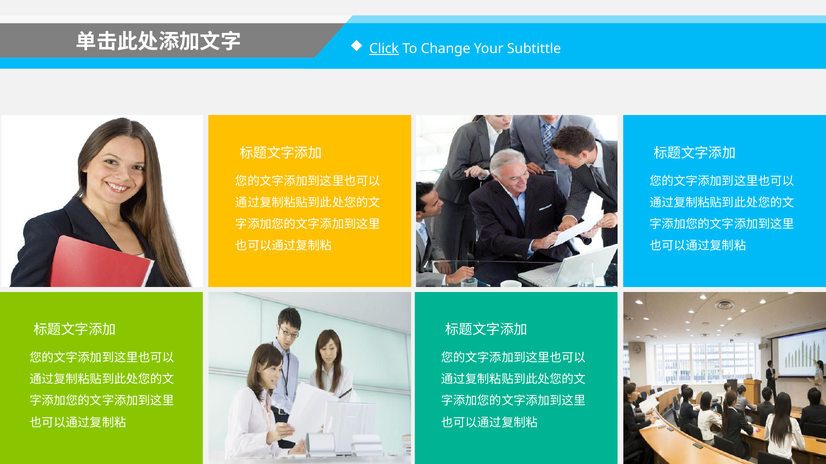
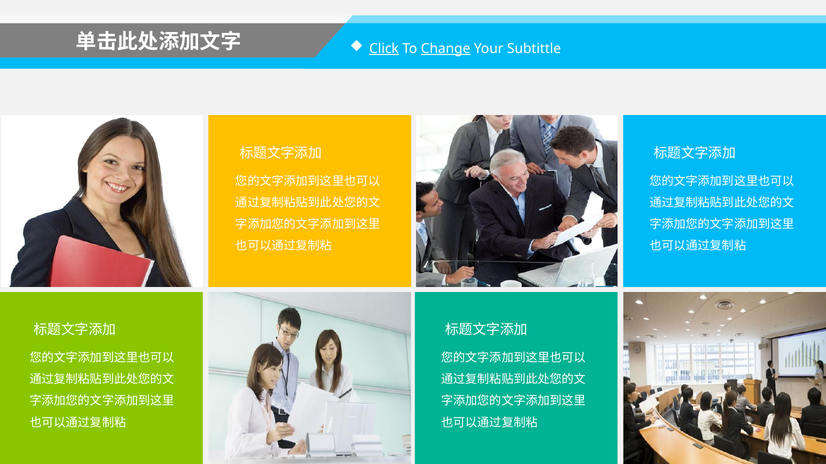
Change underline: none -> present
